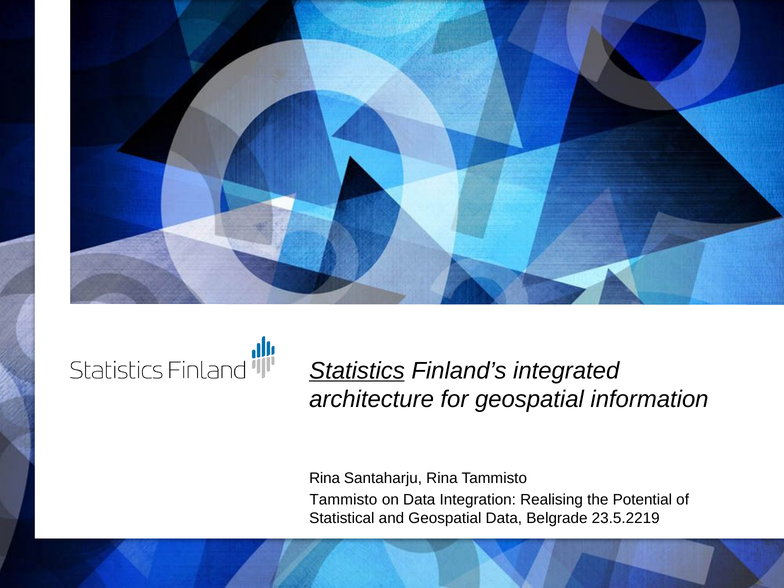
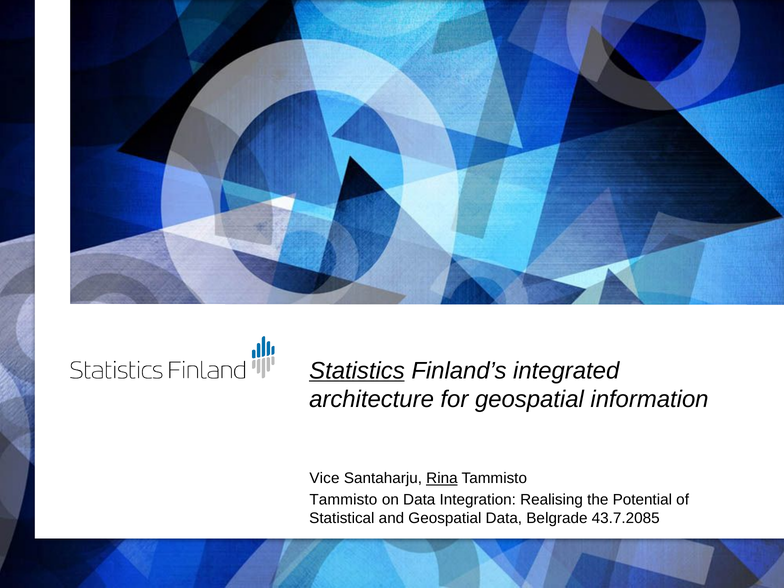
Rina at (325, 478): Rina -> Vice
Rina at (442, 478) underline: none -> present
23.5.2219: 23.5.2219 -> 43.7.2085
